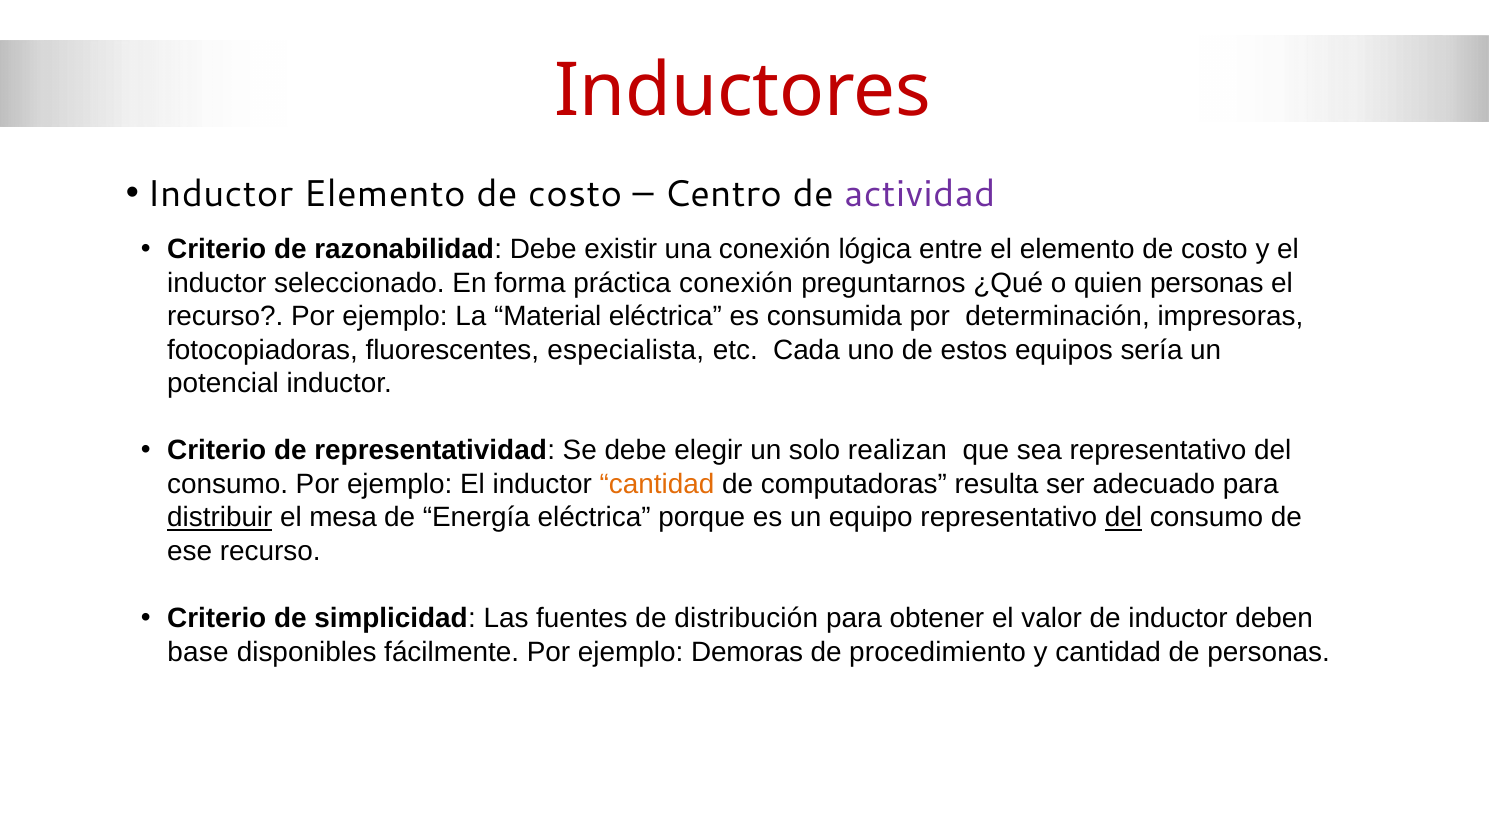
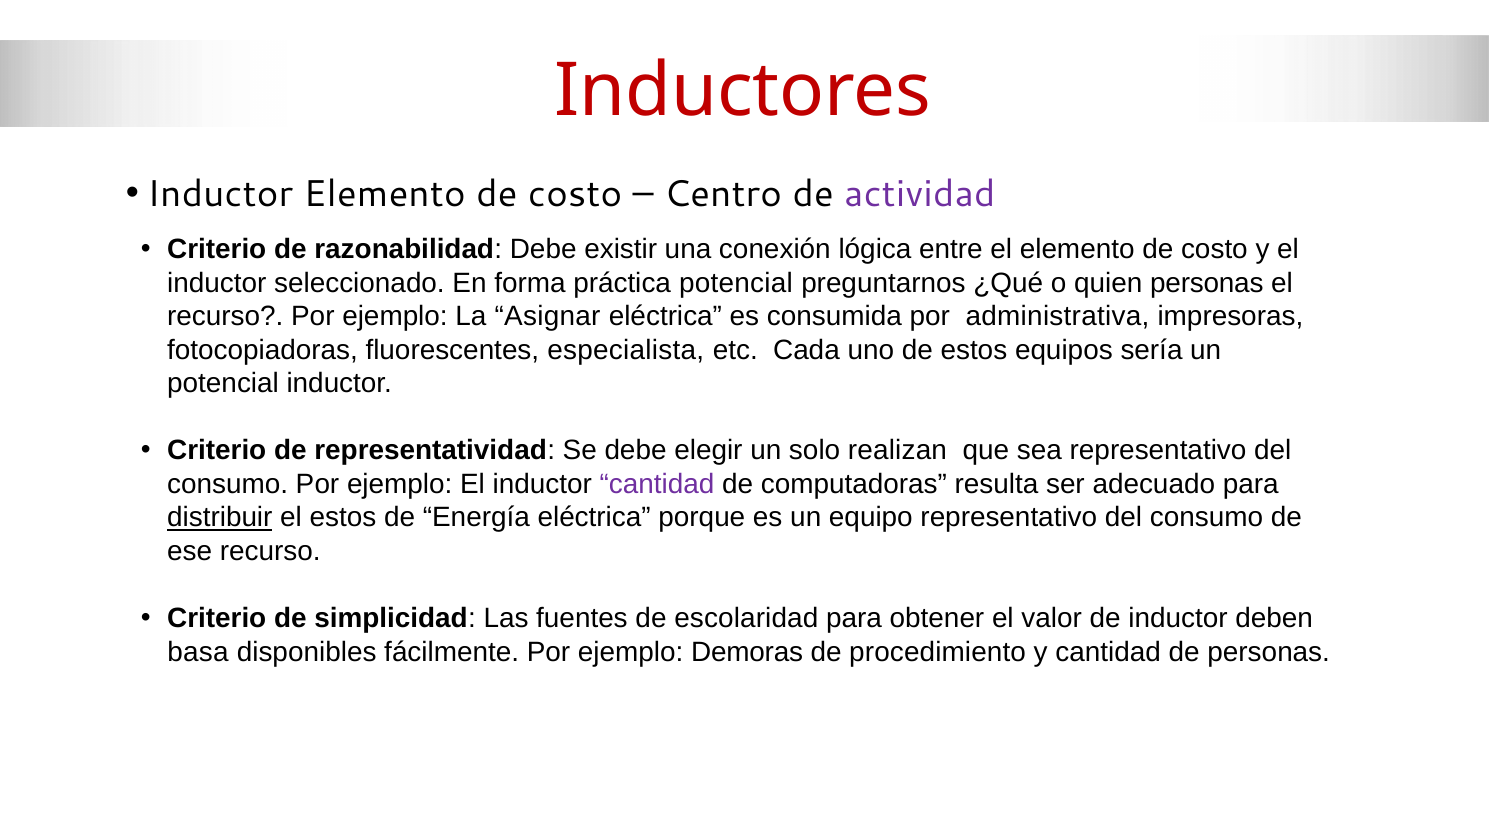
práctica conexión: conexión -> potencial
Material: Material -> Asignar
determinación: determinación -> administrativa
cantidad at (657, 484) colour: orange -> purple
el mesa: mesa -> estos
del at (1124, 518) underline: present -> none
distribución: distribución -> escolaridad
base: base -> basa
